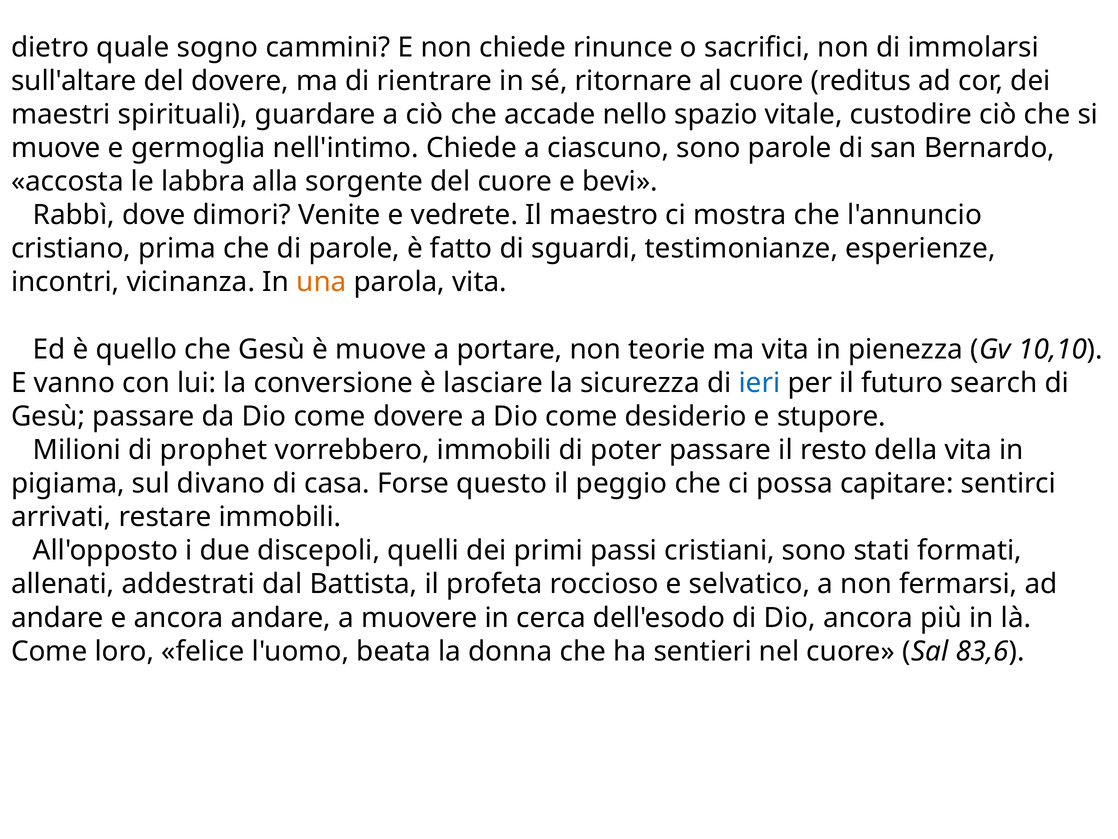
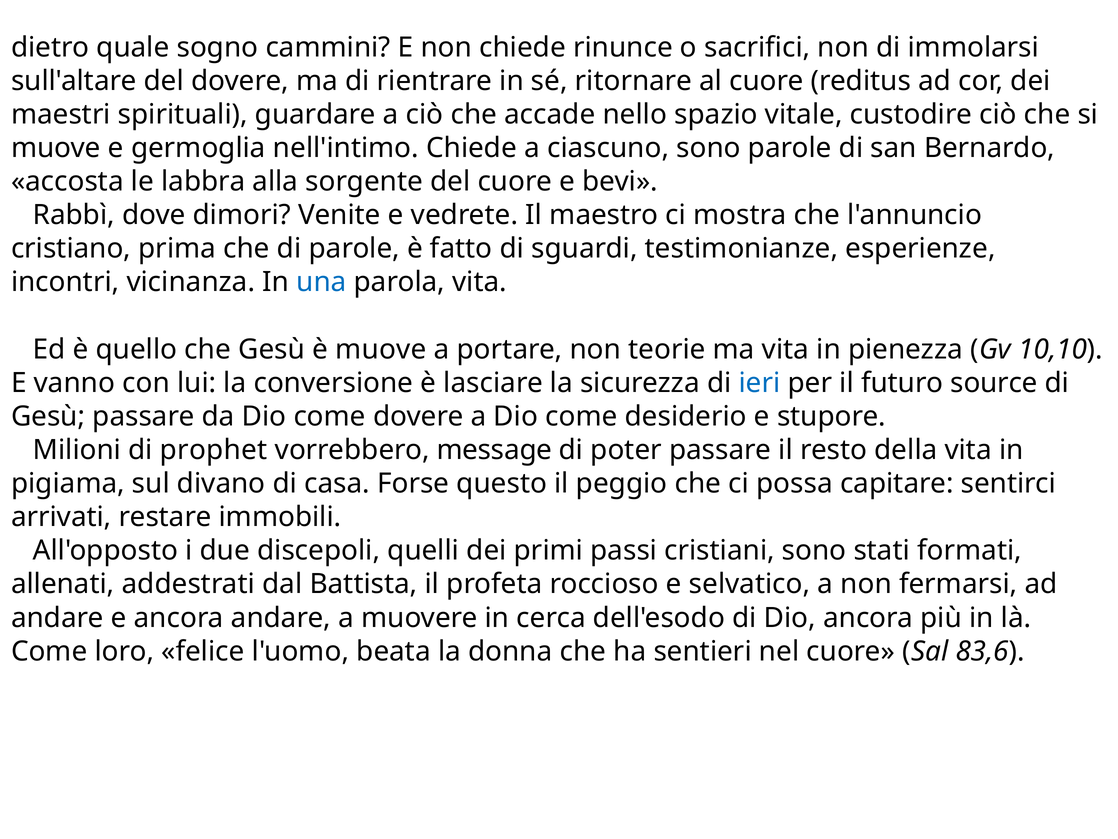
una colour: orange -> blue
search: search -> source
vorrebbero immobili: immobili -> message
